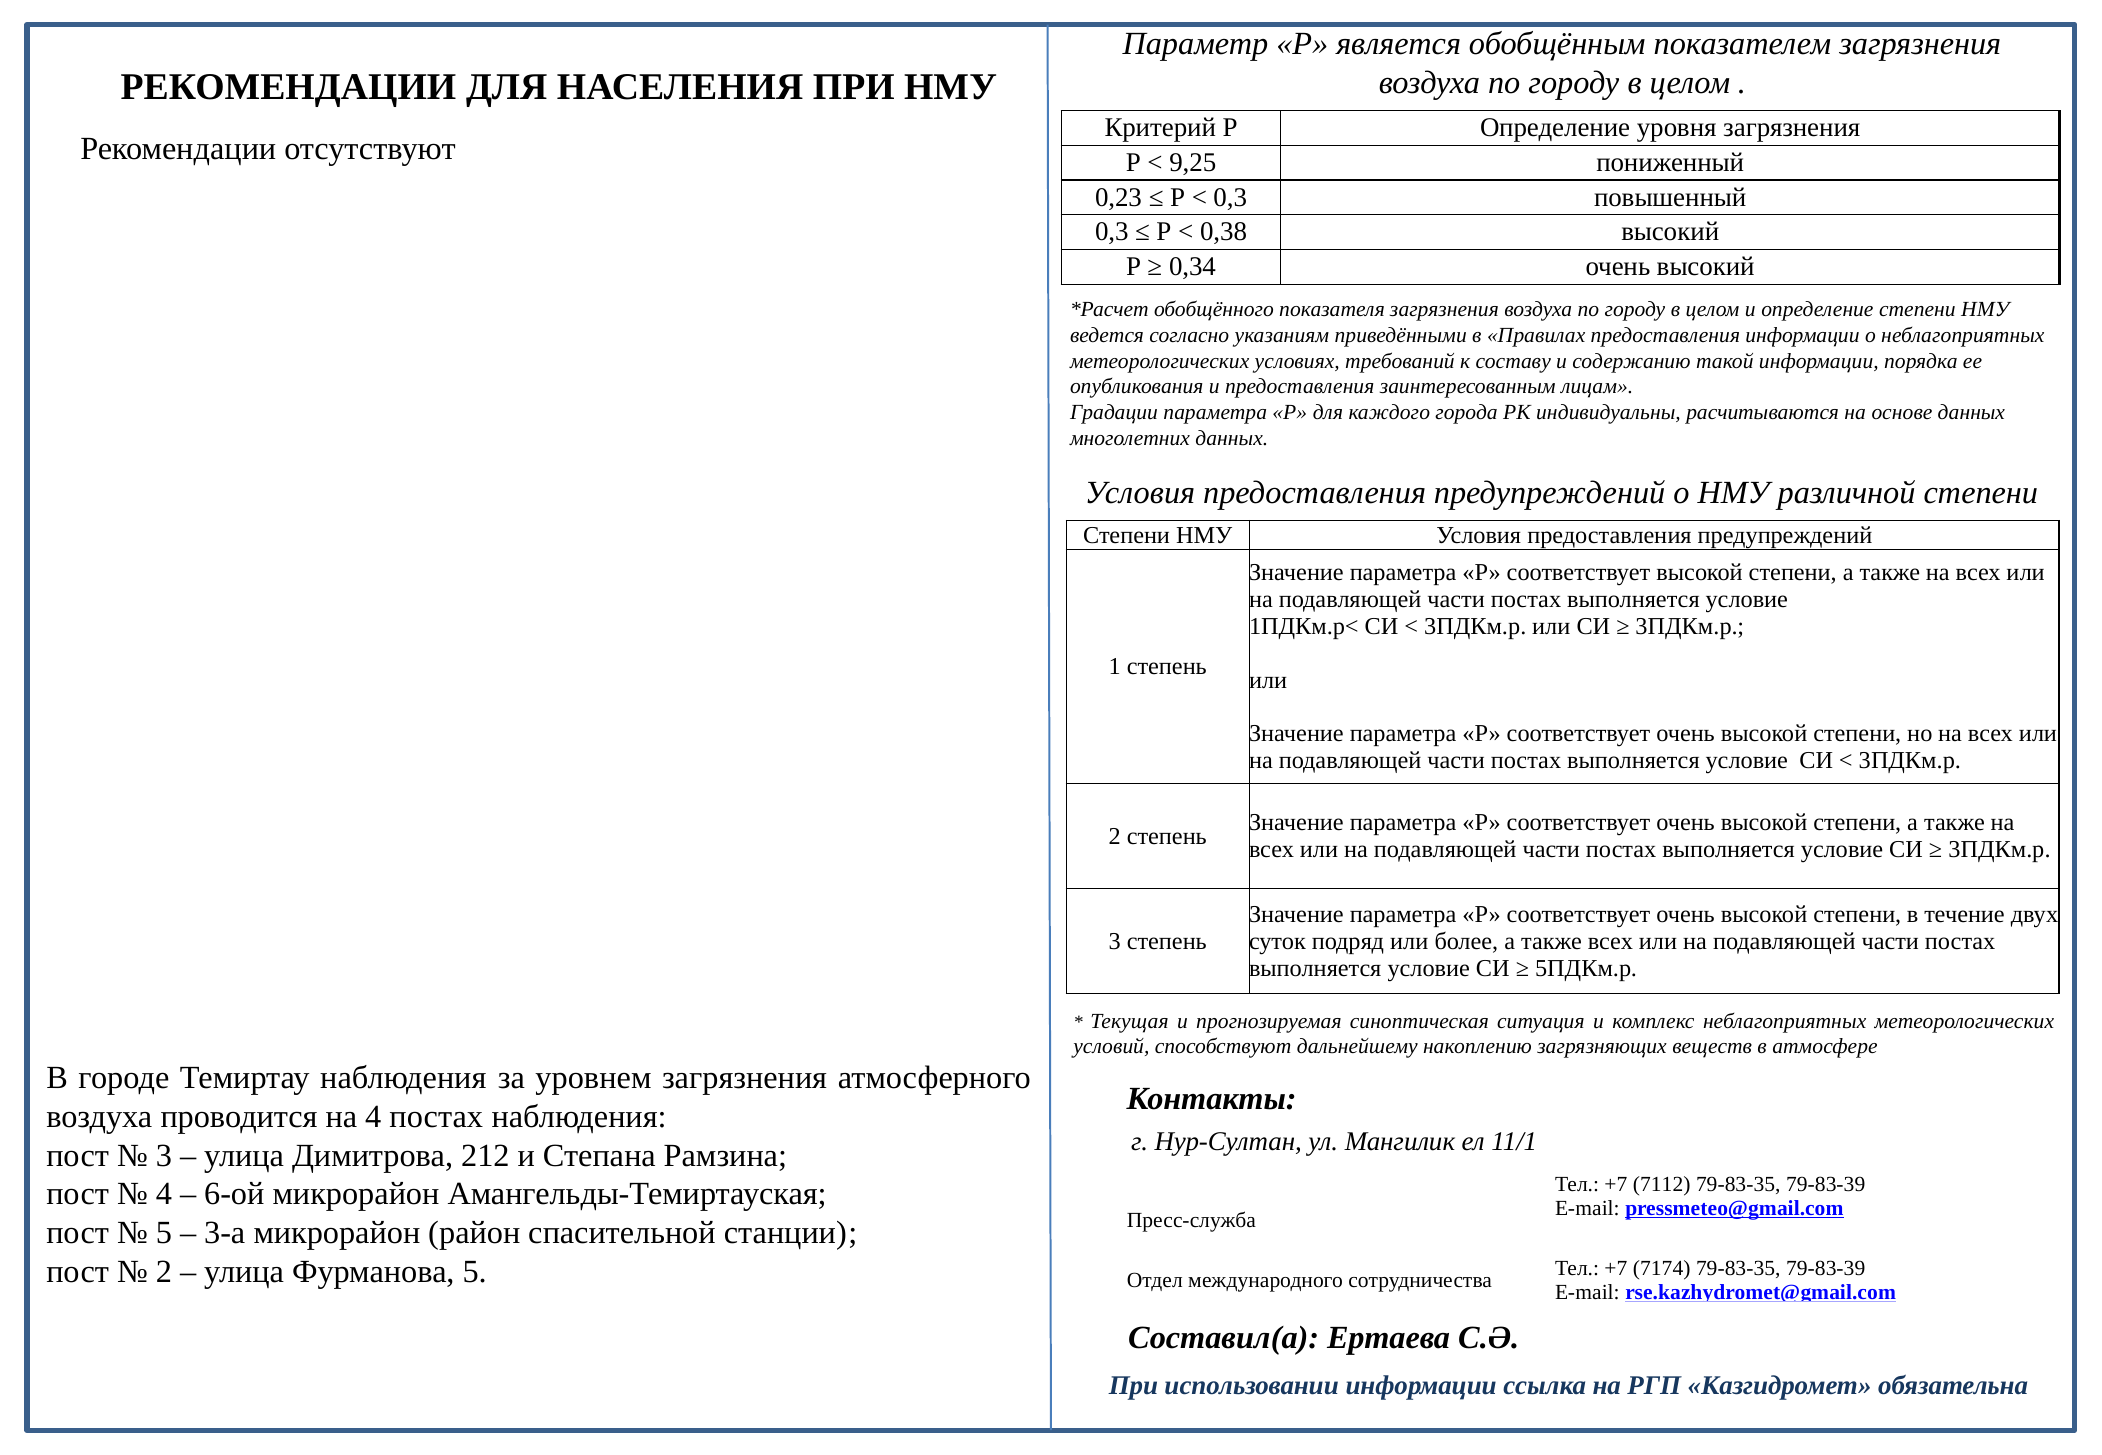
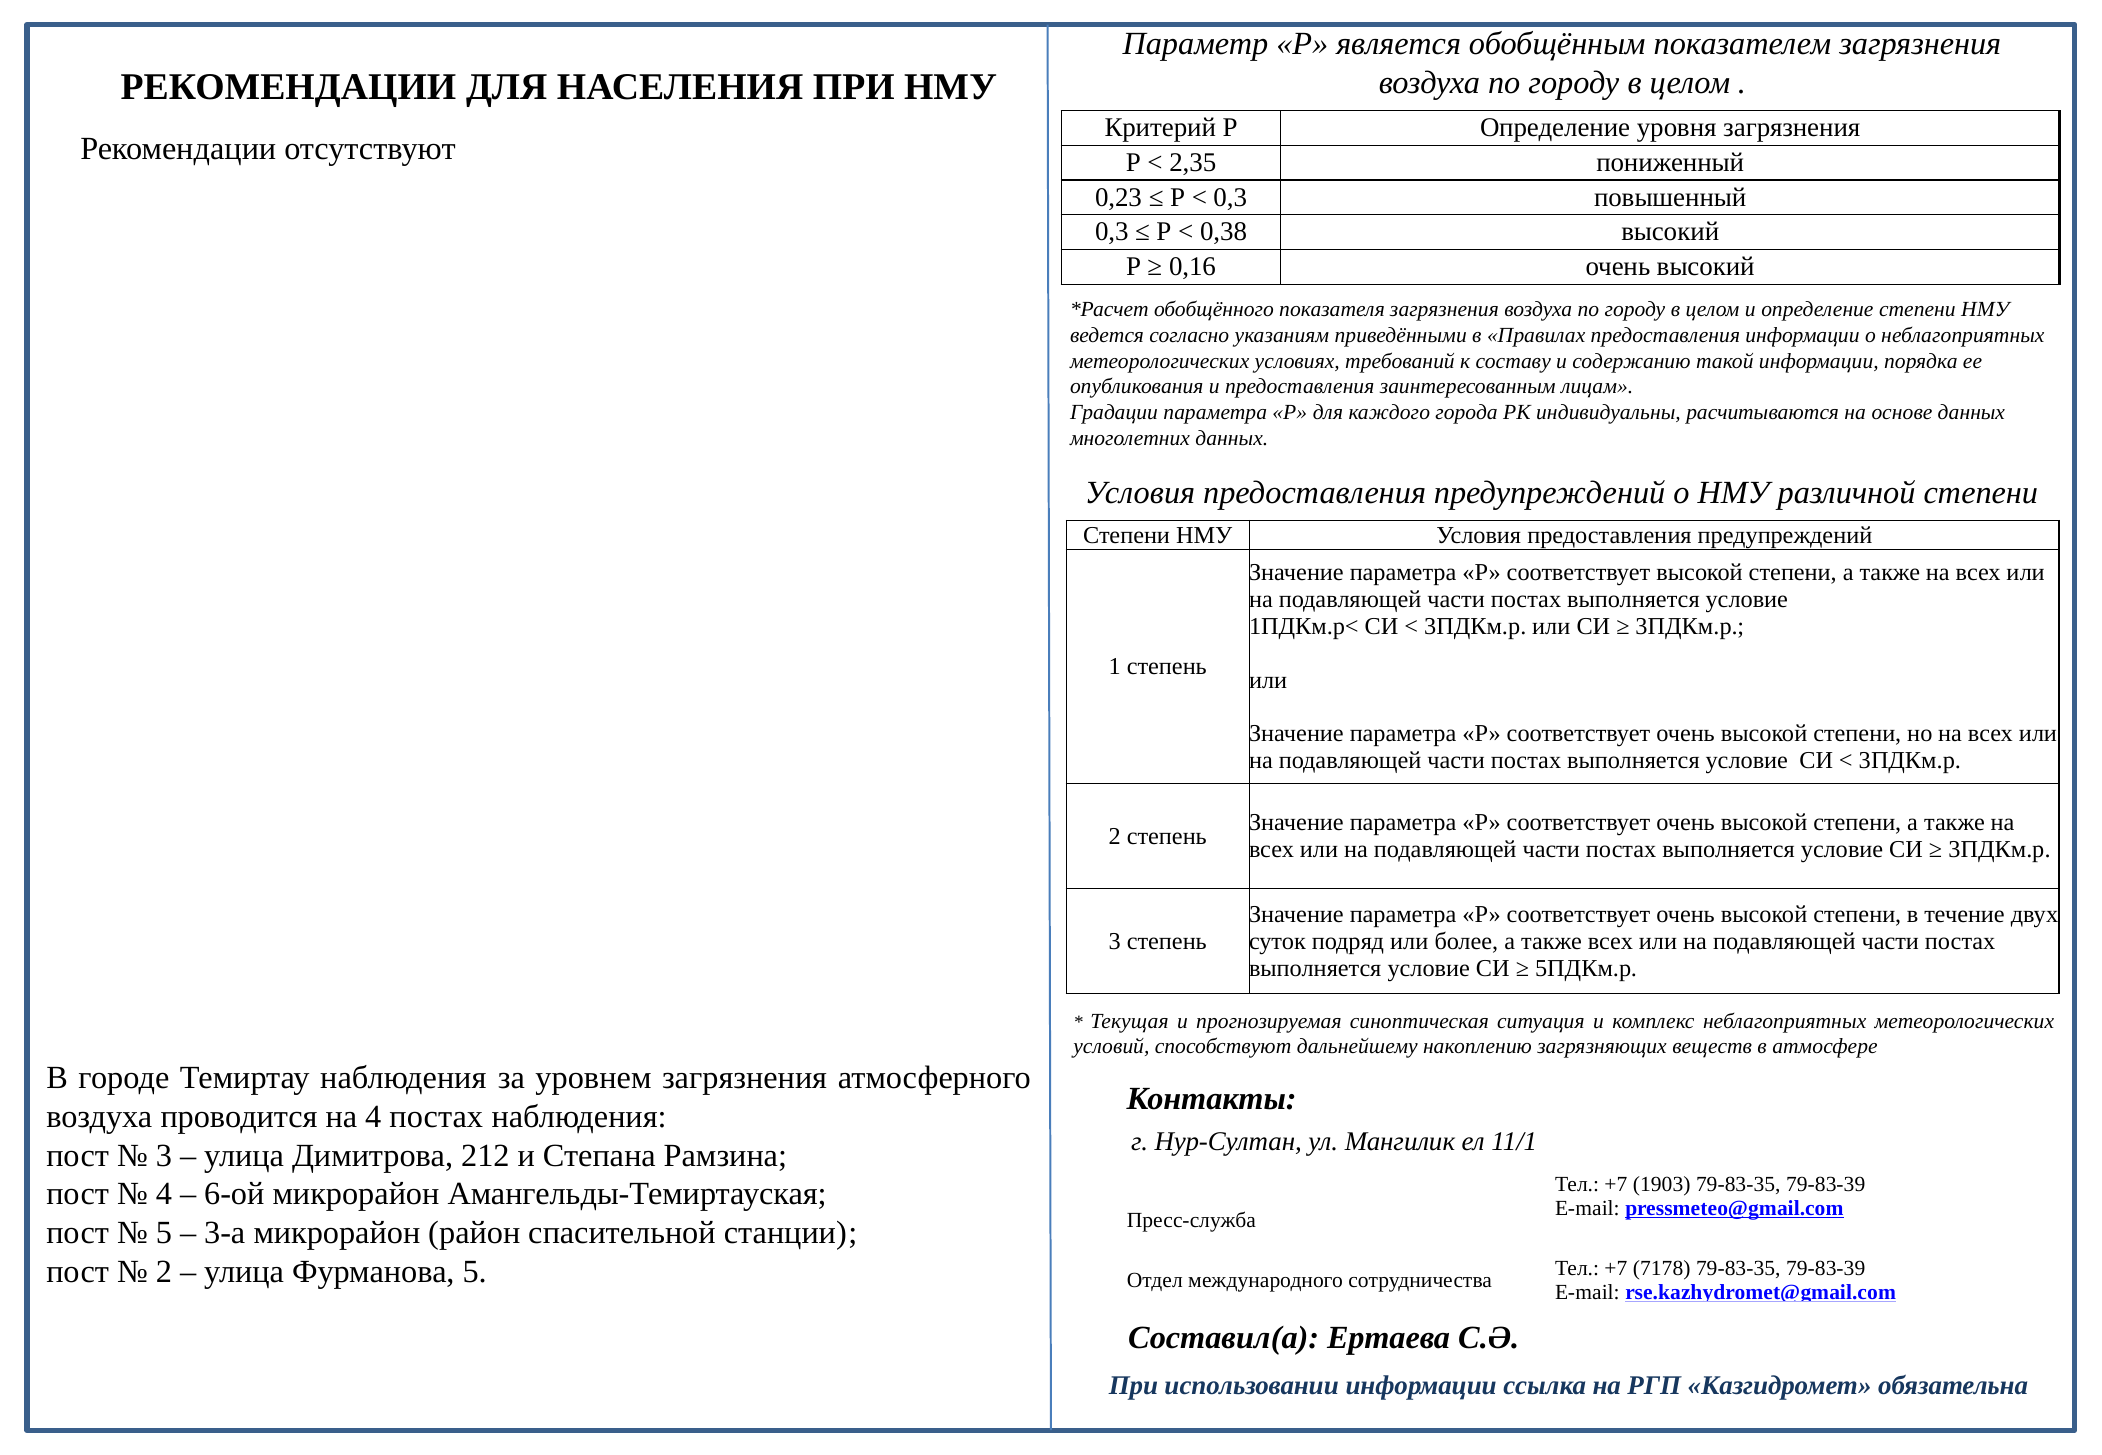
9,25: 9,25 -> 2,35
0,34: 0,34 -> 0,16
7112: 7112 -> 1903
7174: 7174 -> 7178
